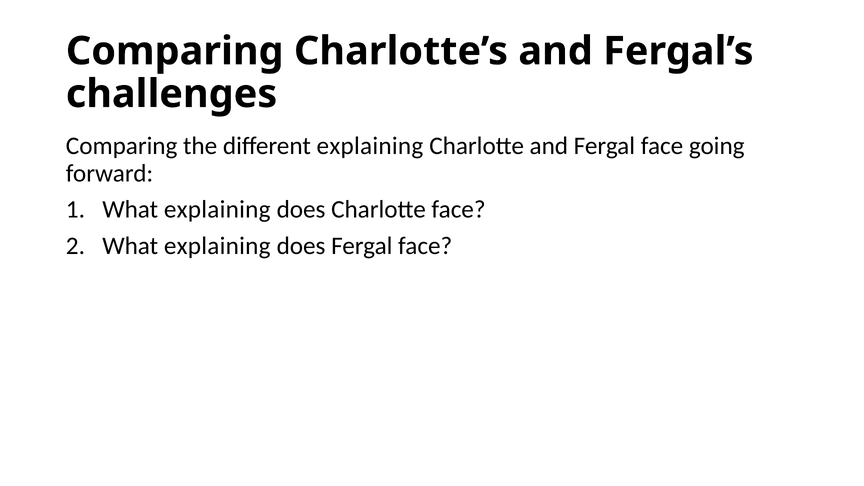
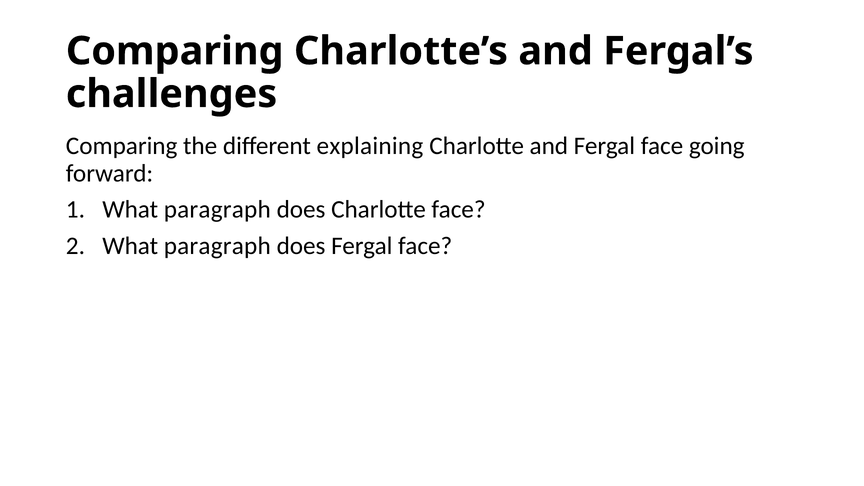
explaining at (217, 210): explaining -> paragraph
explaining at (217, 246): explaining -> paragraph
